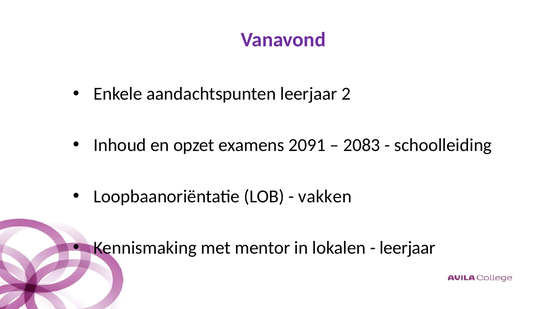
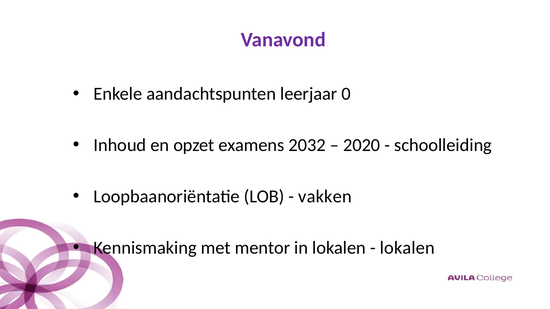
2: 2 -> 0
2091: 2091 -> 2032
2083: 2083 -> 2020
leerjaar at (408, 248): leerjaar -> lokalen
